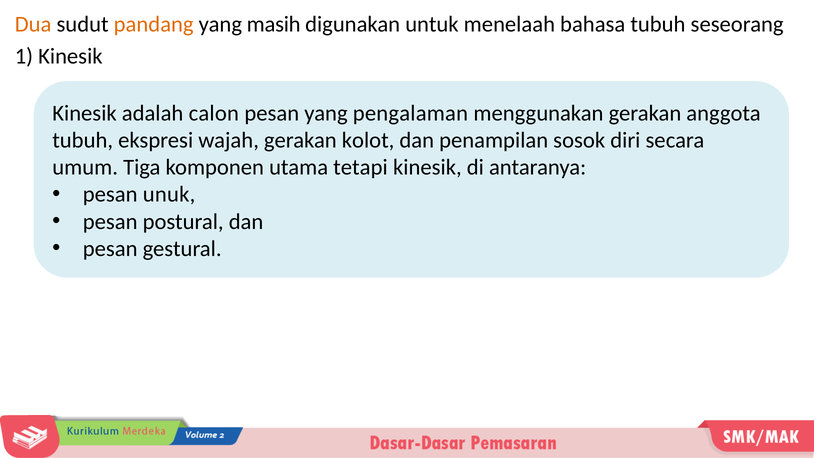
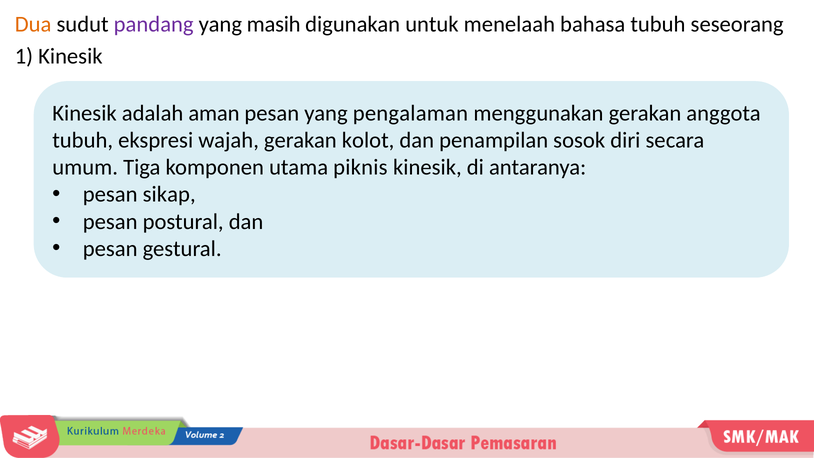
pandang colour: orange -> purple
calon: calon -> aman
tetapi: tetapi -> piknis
unuk: unuk -> sikap
